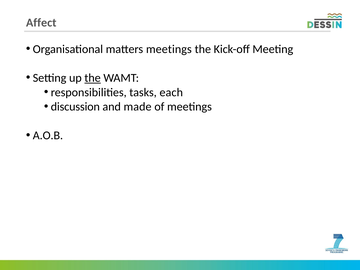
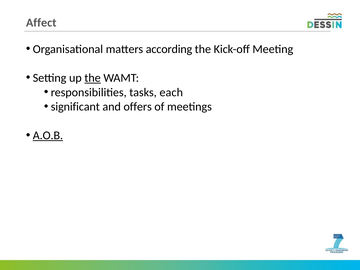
matters meetings: meetings -> according
discussion: discussion -> significant
made: made -> offers
A.O.B underline: none -> present
